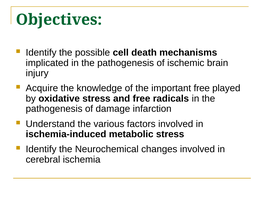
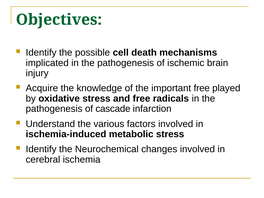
damage: damage -> cascade
